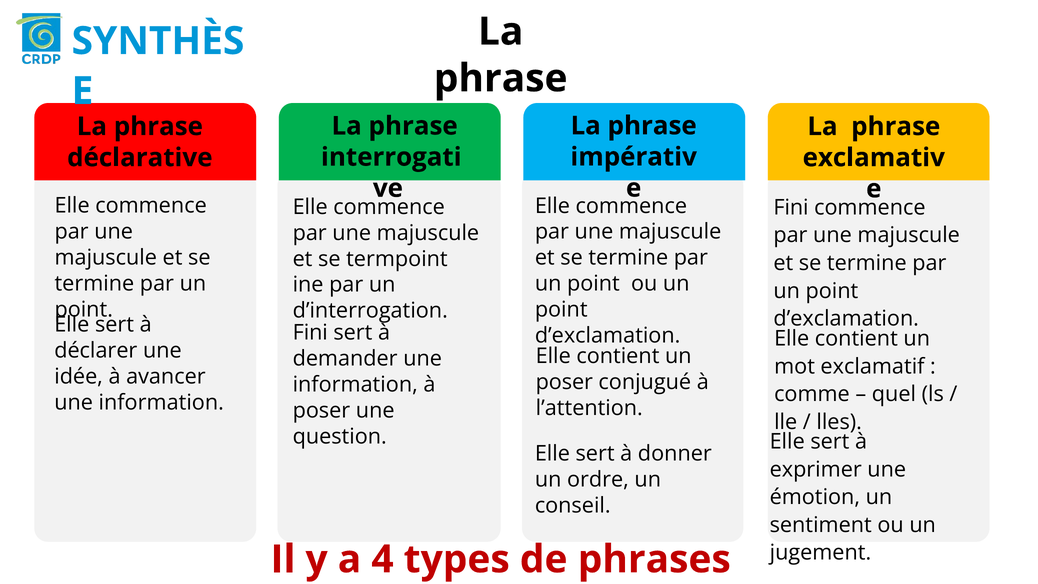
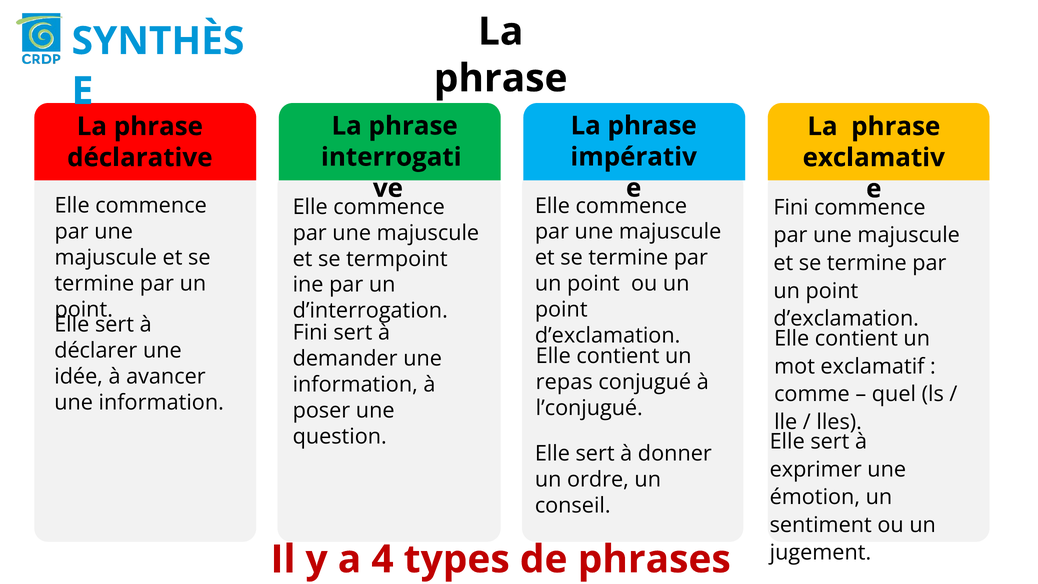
poser at (564, 382): poser -> repas
l’attention: l’attention -> l’conjugué
